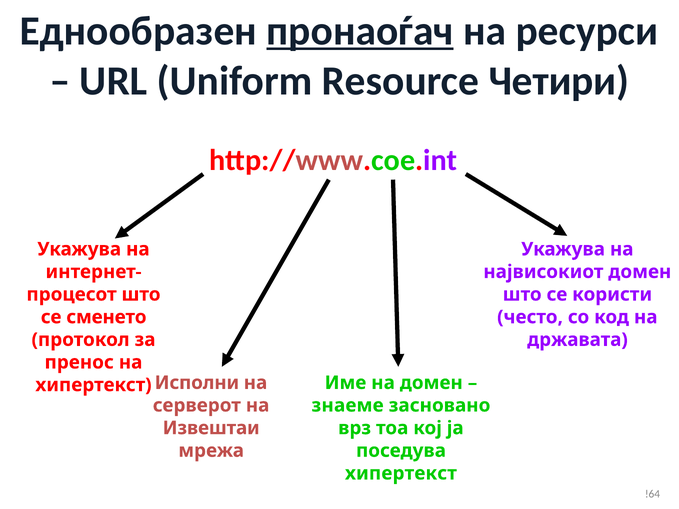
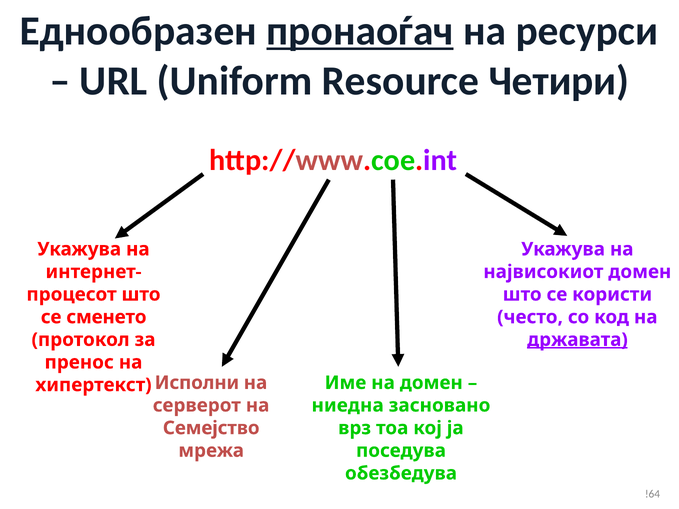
државата underline: none -> present
знаеме: знаеме -> ниедна
Извештаи: Извештаи -> Семејство
хипертекст at (401, 474): хипертекст -> обезбедува
